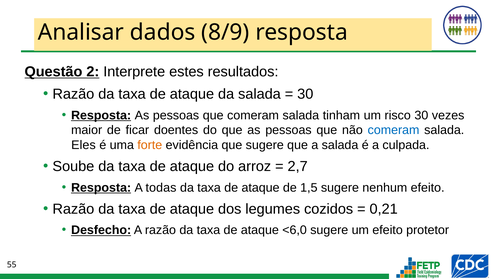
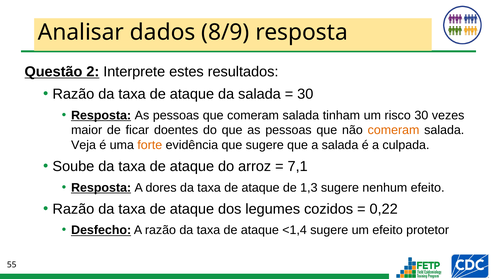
comeram at (394, 130) colour: blue -> orange
Eles: Eles -> Veja
2,7: 2,7 -> 7,1
todas: todas -> dores
1,5: 1,5 -> 1,3
0,21: 0,21 -> 0,22
<6,0: <6,0 -> <1,4
